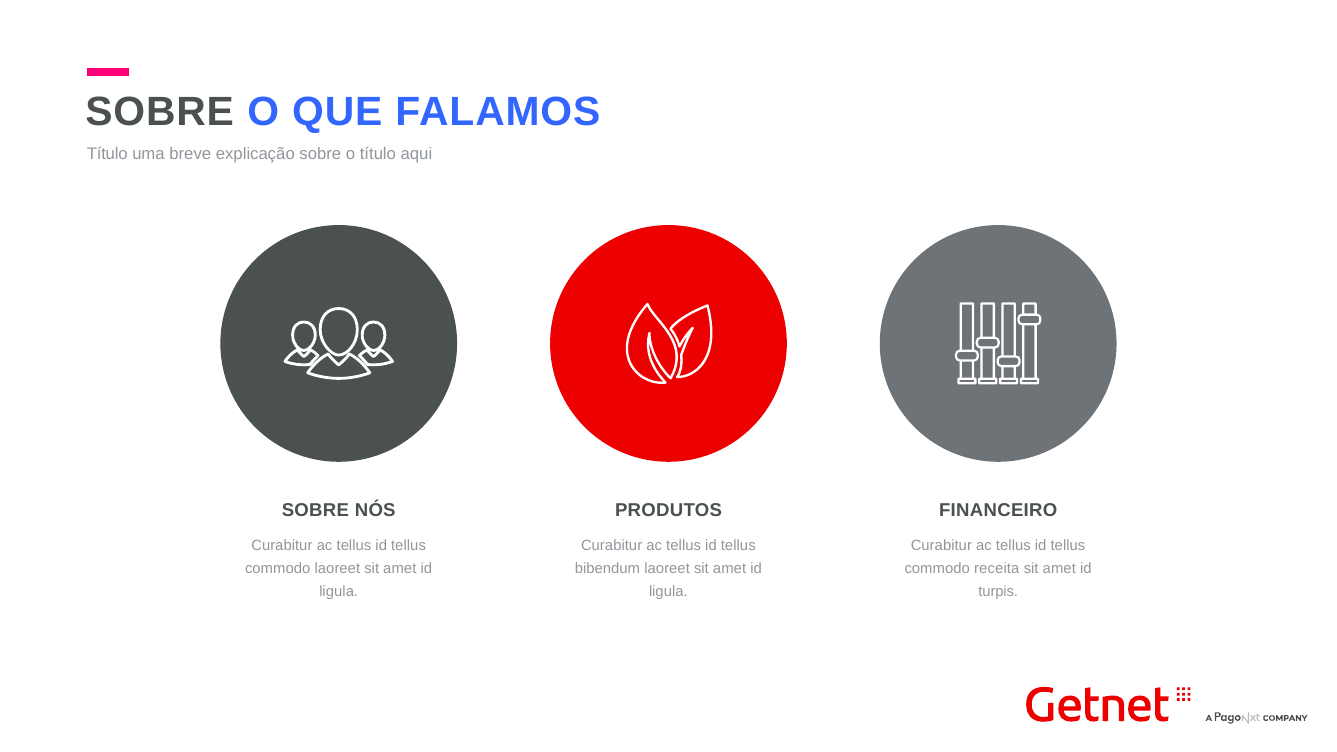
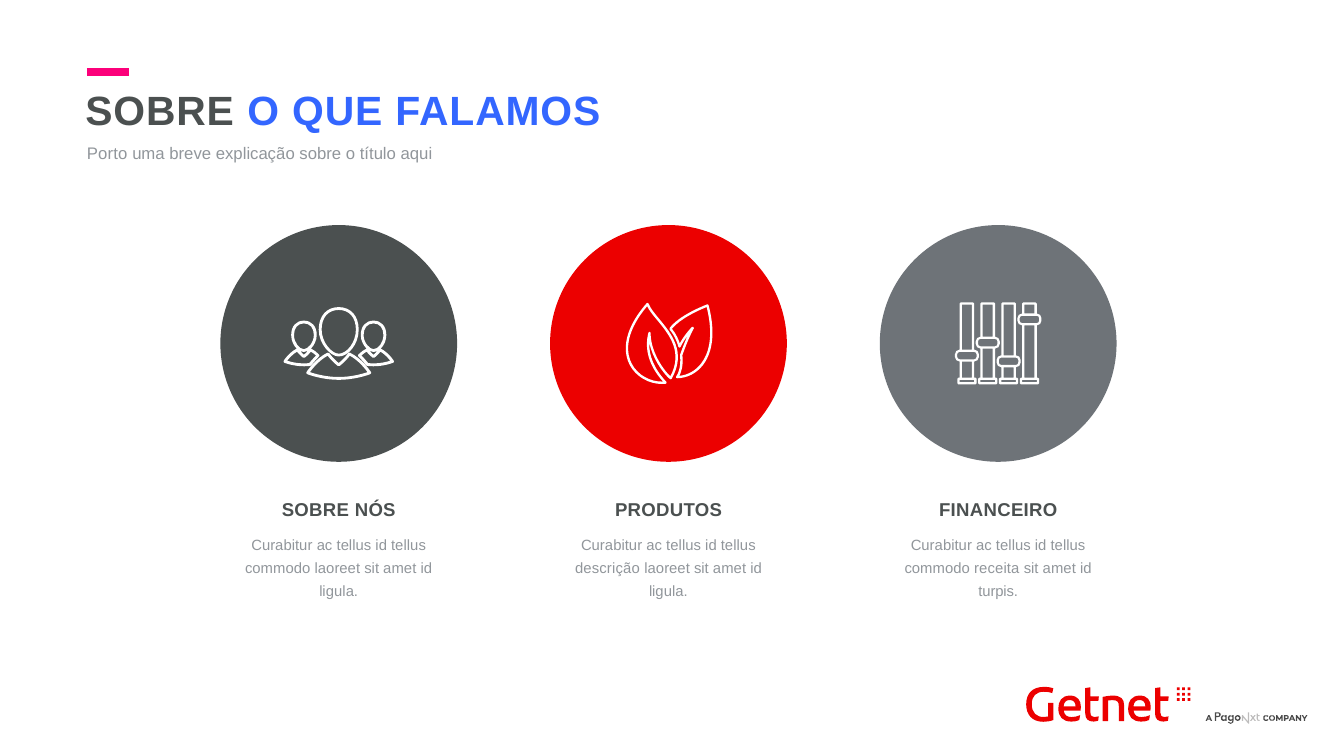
Título at (107, 154): Título -> Porto
bibendum: bibendum -> descrição
